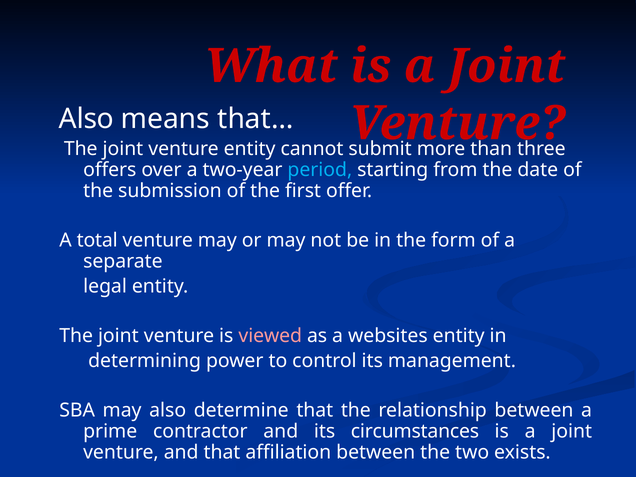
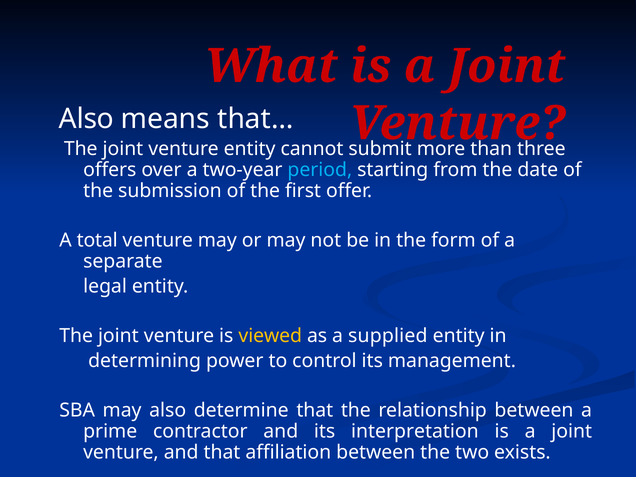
viewed colour: pink -> yellow
websites: websites -> supplied
circumstances: circumstances -> interpretation
